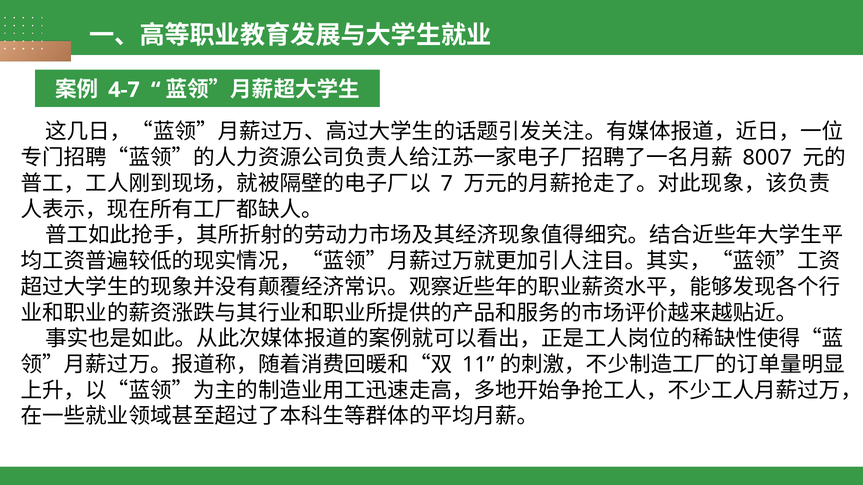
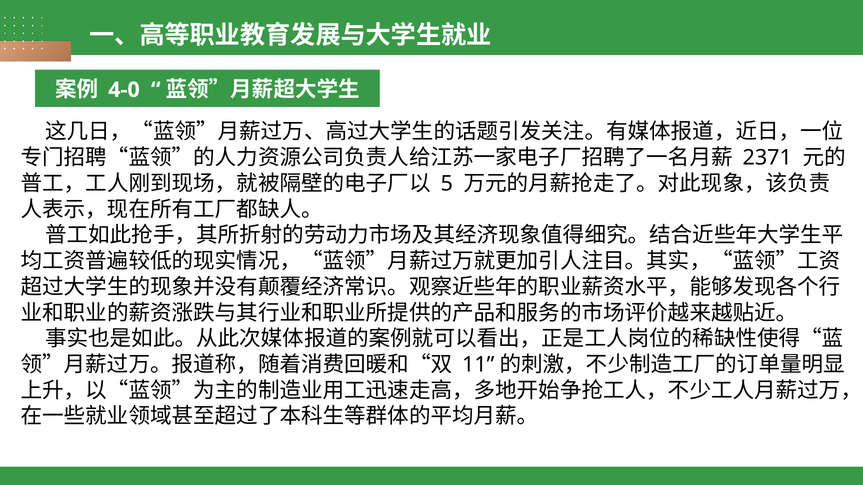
4-7: 4-7 -> 4-0
8007: 8007 -> 2371
7: 7 -> 5
